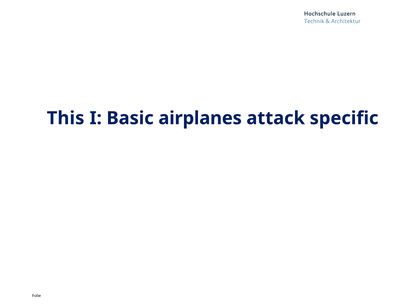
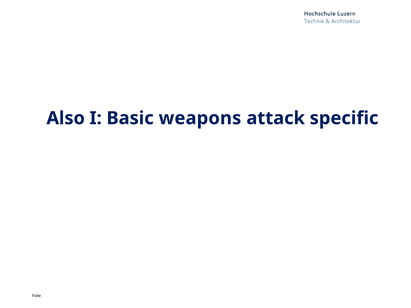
This: This -> Also
airplanes: airplanes -> weapons
